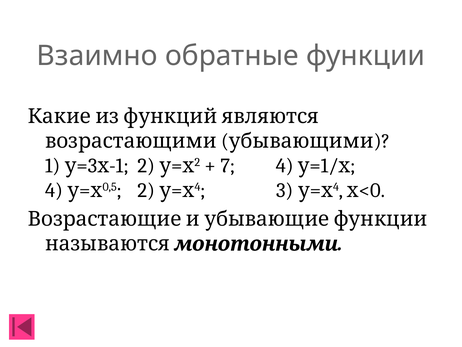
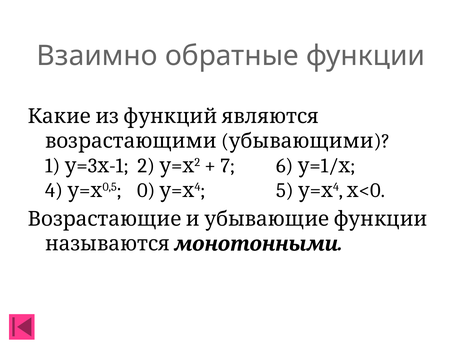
7 4: 4 -> 6
2 at (146, 190): 2 -> 0
3: 3 -> 5
